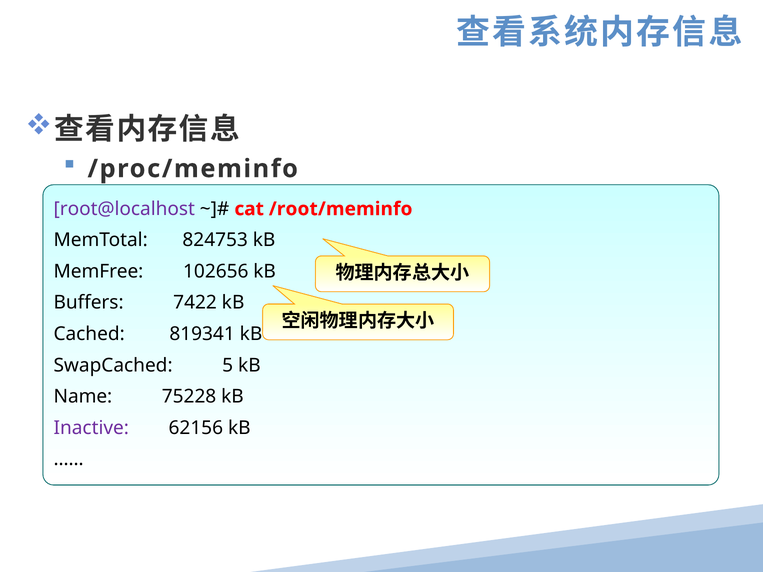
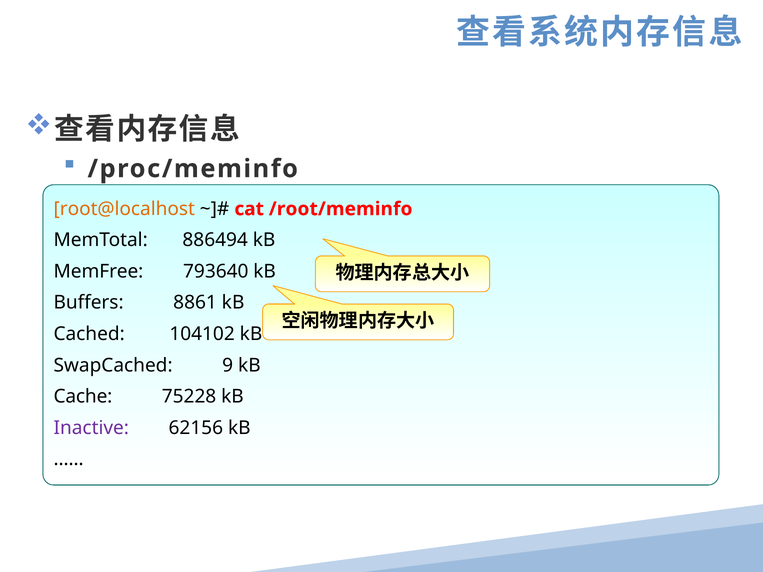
root@localhost colour: purple -> orange
824753: 824753 -> 886494
102656: 102656 -> 793640
7422: 7422 -> 8861
819341: 819341 -> 104102
5: 5 -> 9
Name: Name -> Cache
